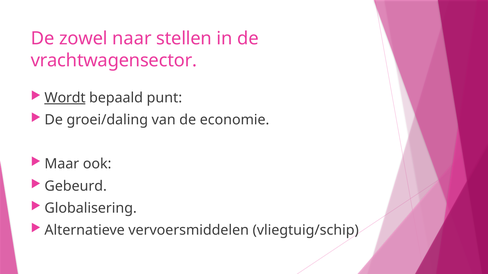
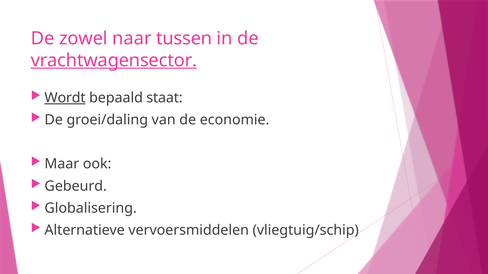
stellen: stellen -> tussen
vrachtwagensector underline: none -> present
punt: punt -> staat
